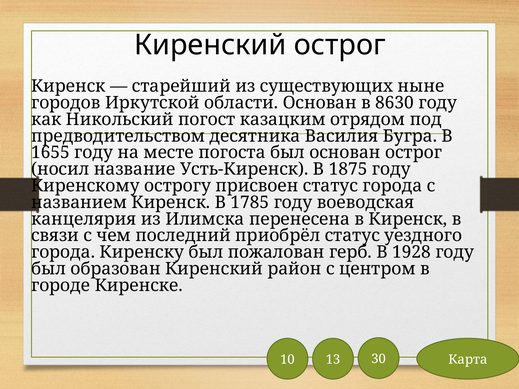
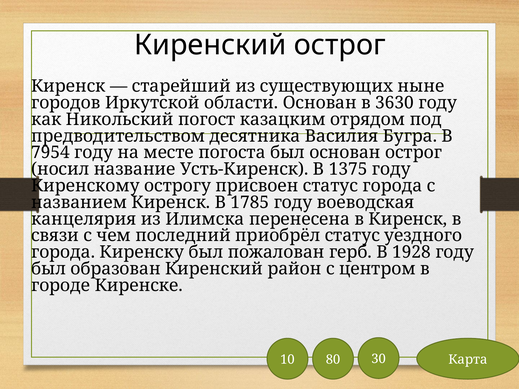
8630: 8630 -> 3630
1655: 1655 -> 7954
1875: 1875 -> 1375
13: 13 -> 80
